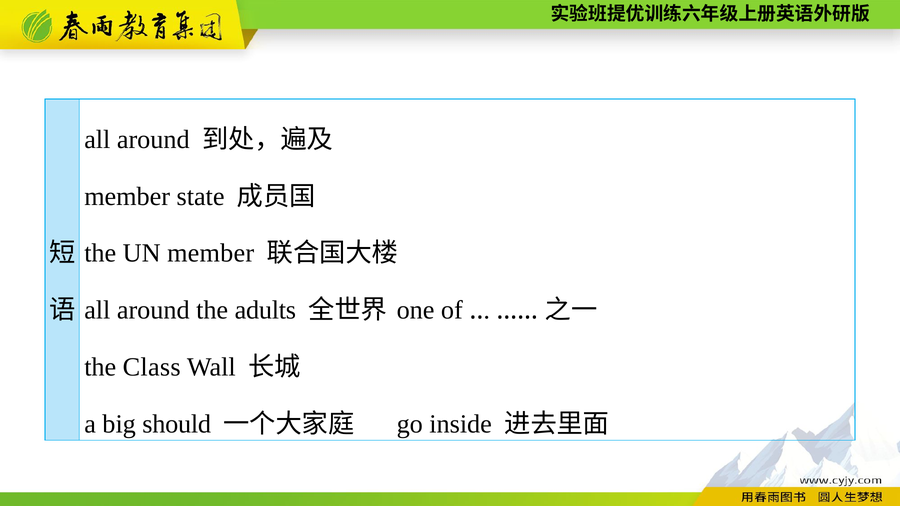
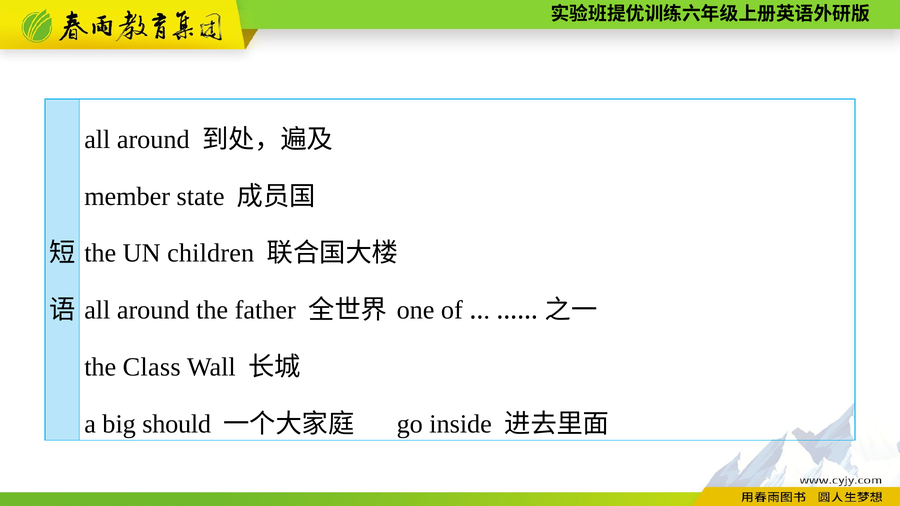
UN member: member -> children
adults: adults -> father
